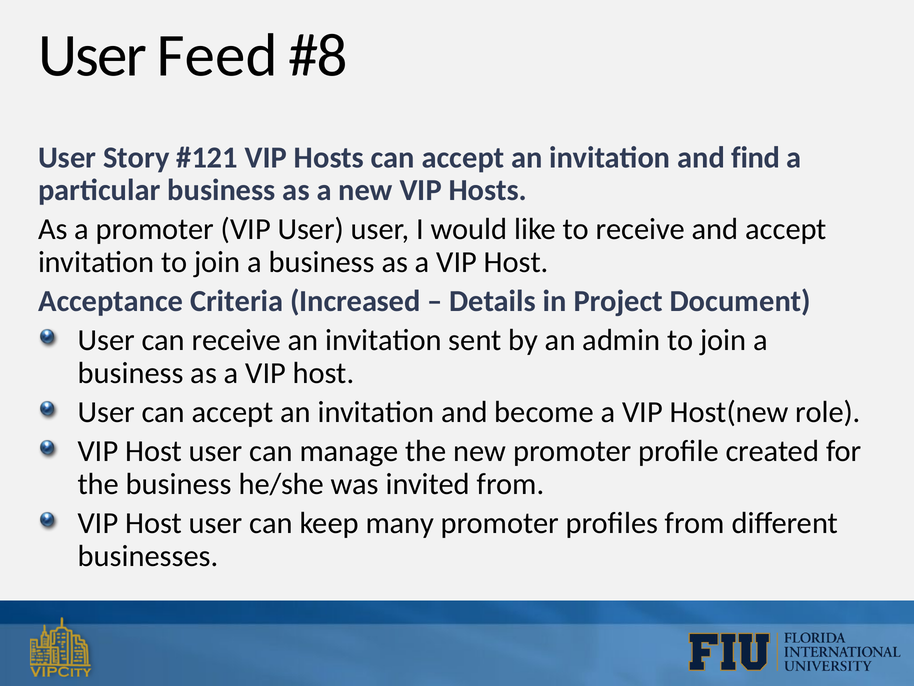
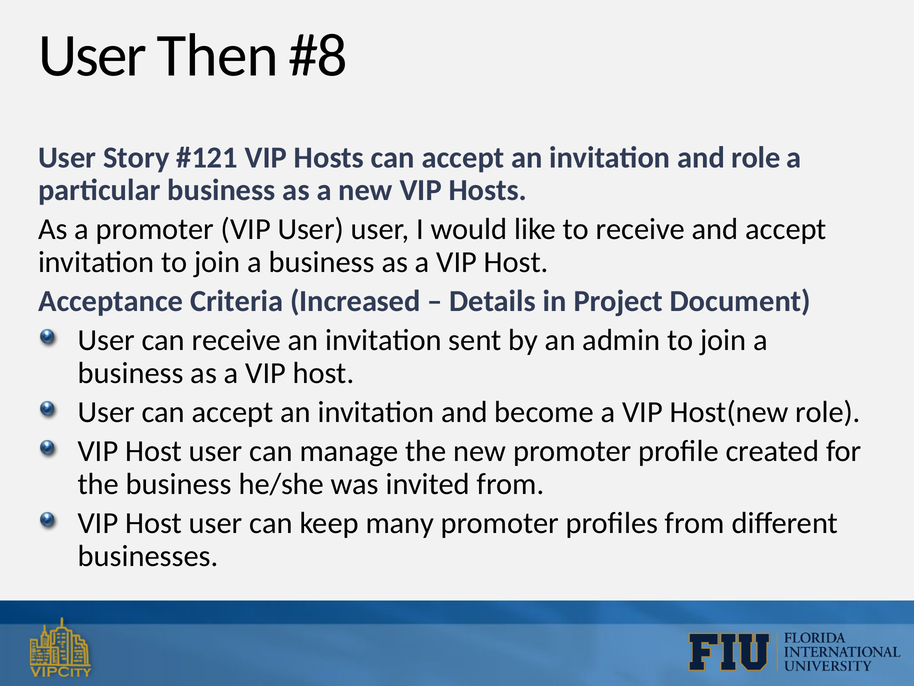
Feed: Feed -> Then
and find: find -> role
